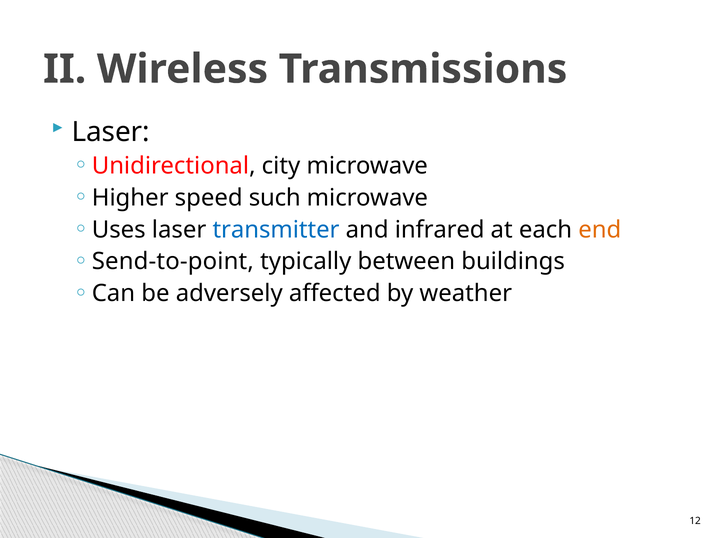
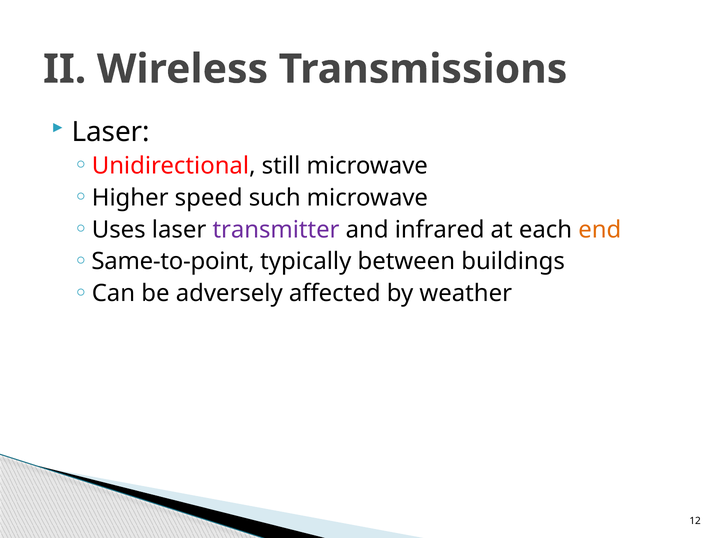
city: city -> still
transmitter colour: blue -> purple
Send-to-point: Send-to-point -> Same-to-point
